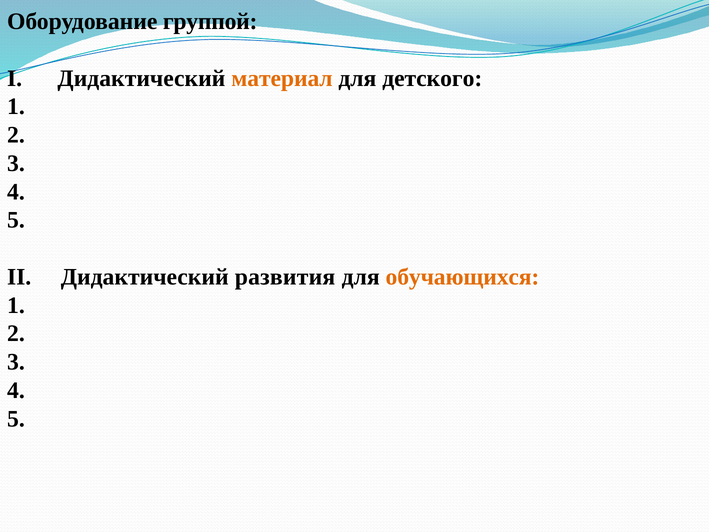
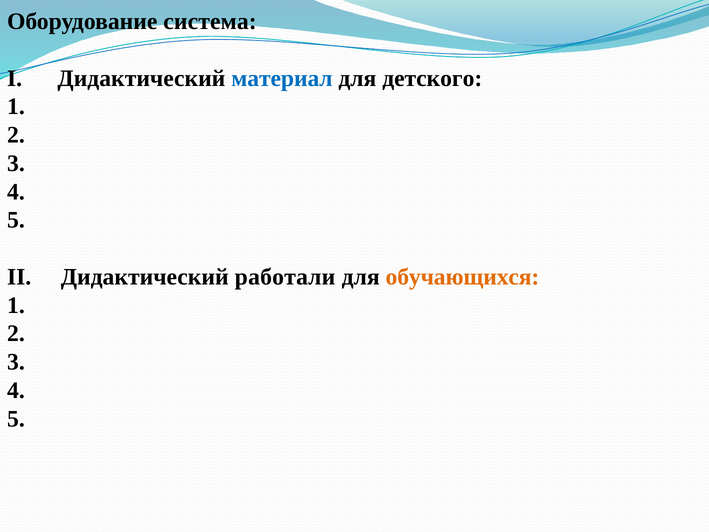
группой: группой -> система
материал colour: orange -> blue
развития: развития -> работали
